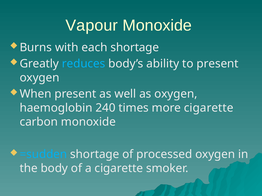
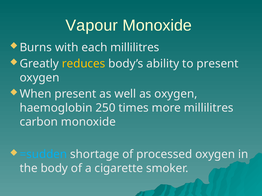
each shortage: shortage -> millilitres
reduces colour: light blue -> yellow
240: 240 -> 250
more cigarette: cigarette -> millilitres
